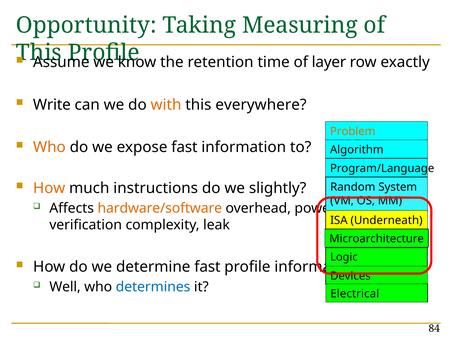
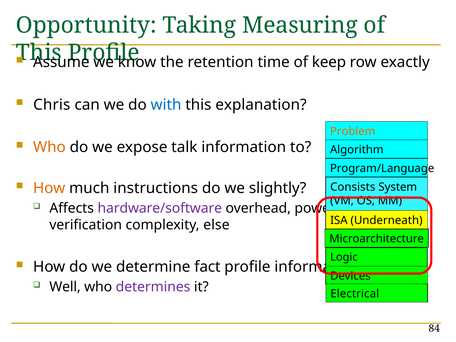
layer: layer -> keep
Write: Write -> Chris
with colour: orange -> blue
everywhere: everywhere -> explanation
expose fast: fast -> talk
Random: Random -> Consists
hardware/software colour: orange -> purple
leak: leak -> else
determine fast: fast -> fact
determines colour: blue -> purple
